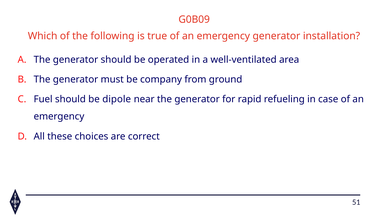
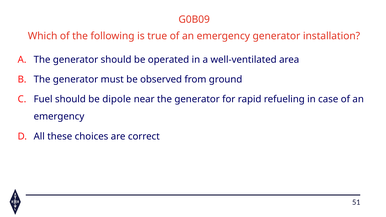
company: company -> observed
